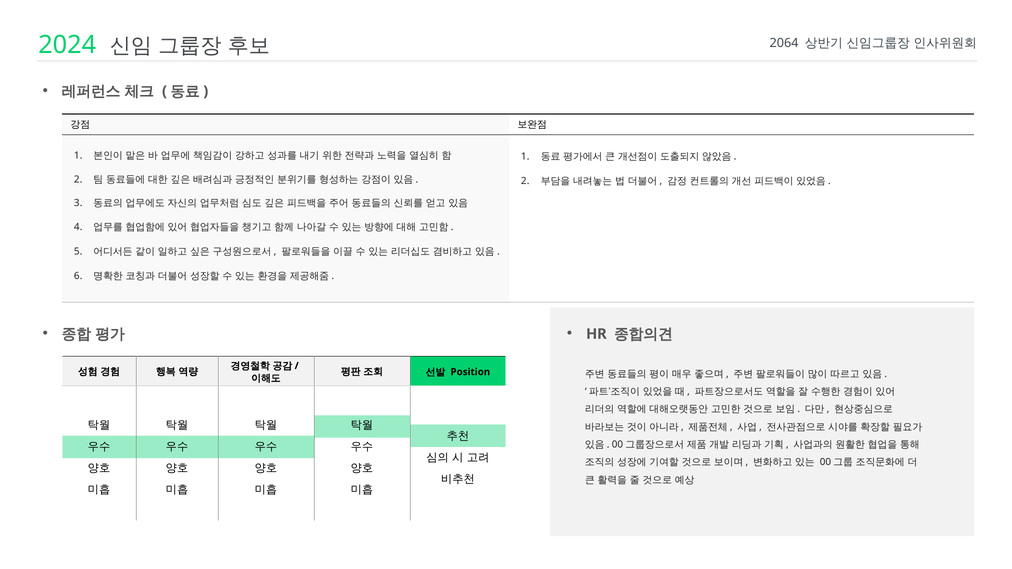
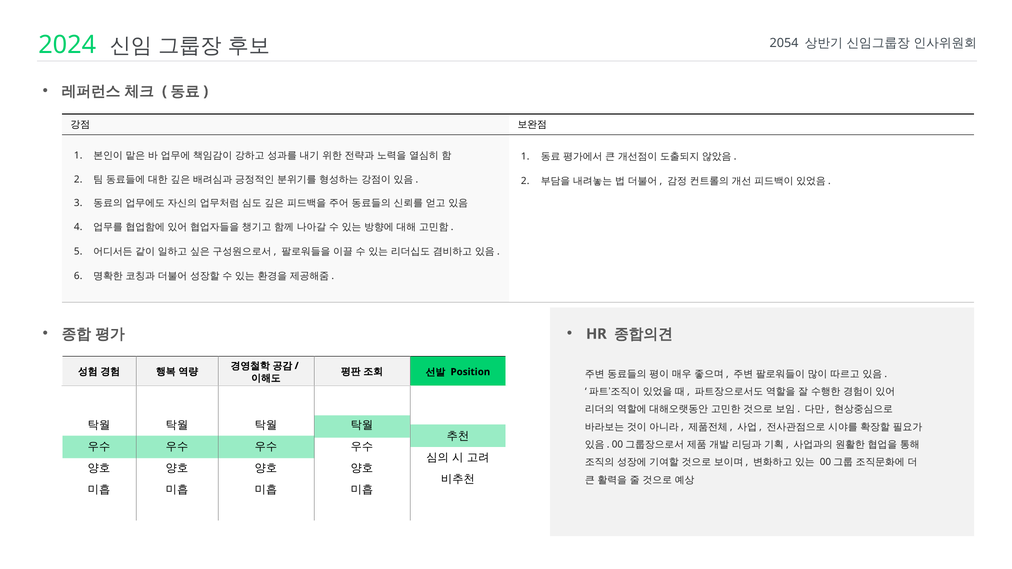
2064: 2064 -> 2054
